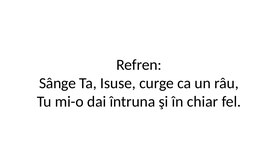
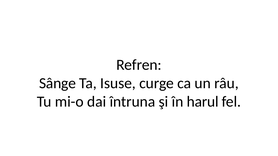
chiar: chiar -> harul
